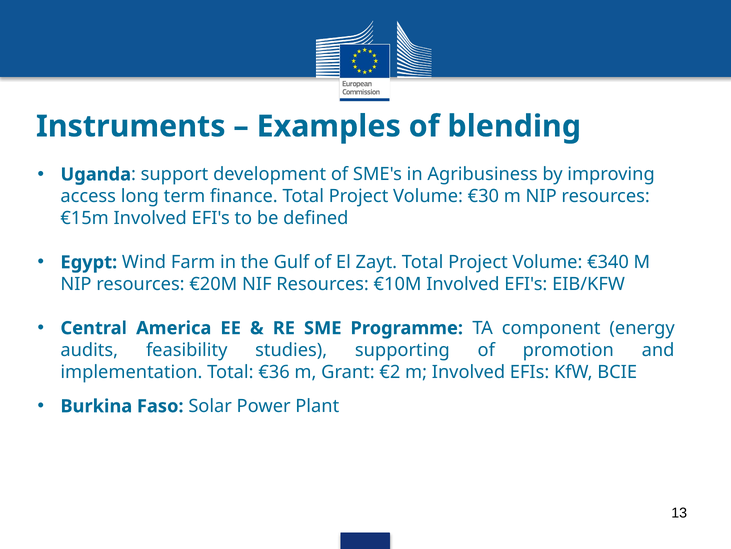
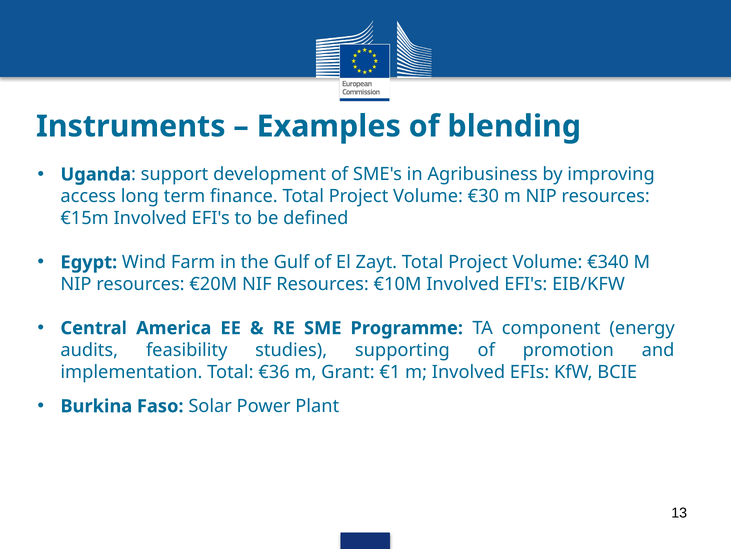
€2: €2 -> €1
